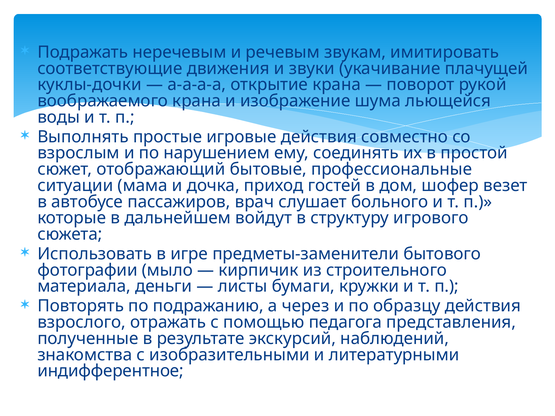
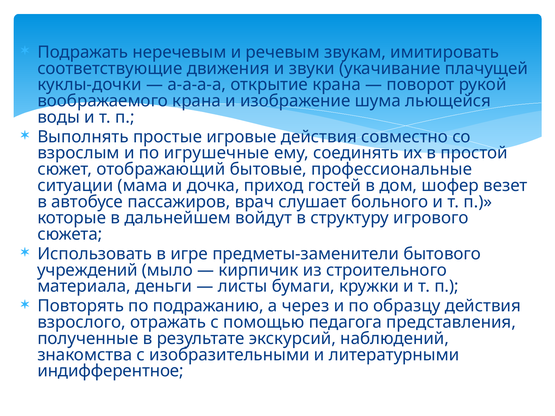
нарушением: нарушением -> игрушечные
фотографии: фотографии -> учреждений
